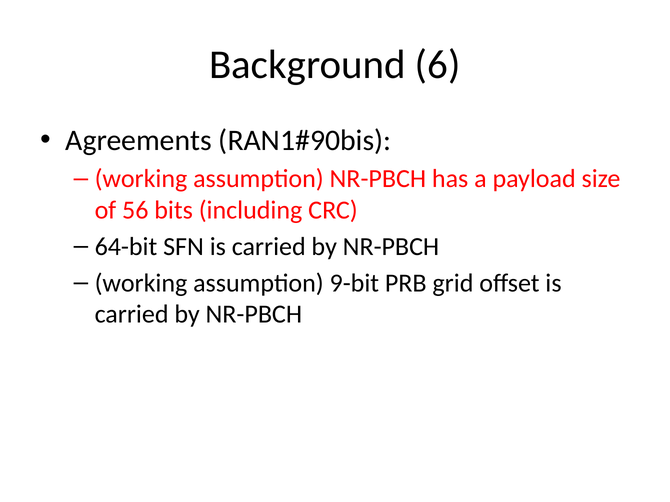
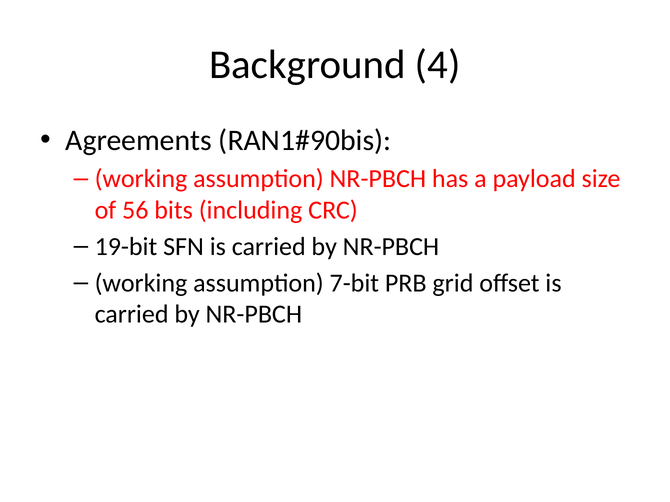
6: 6 -> 4
64-bit: 64-bit -> 19-bit
9-bit: 9-bit -> 7-bit
